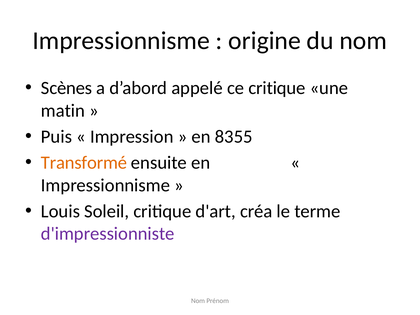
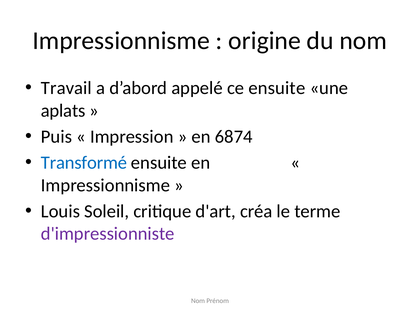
Scènes: Scènes -> Travail
ce critique: critique -> ensuite
matin: matin -> aplats
8355: 8355 -> 6874
Transformé colour: orange -> blue
